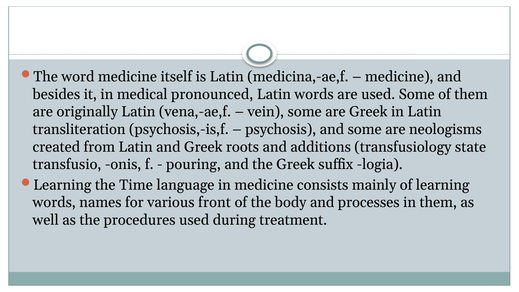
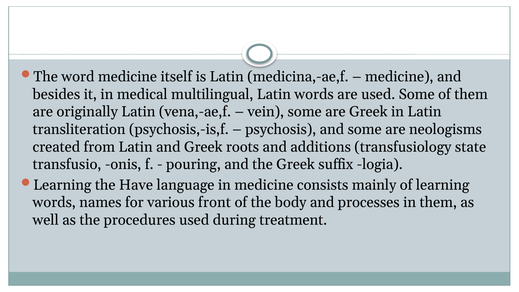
pronounced: pronounced -> multilingual
Time: Time -> Have
